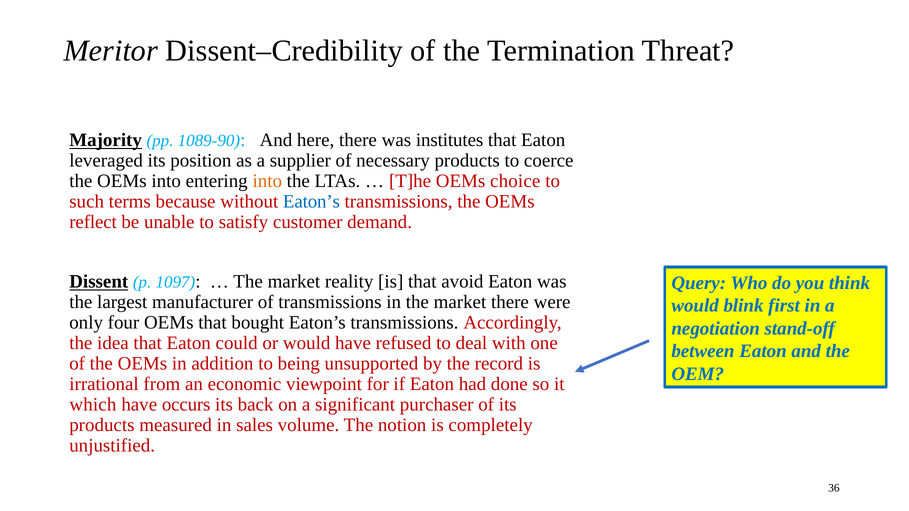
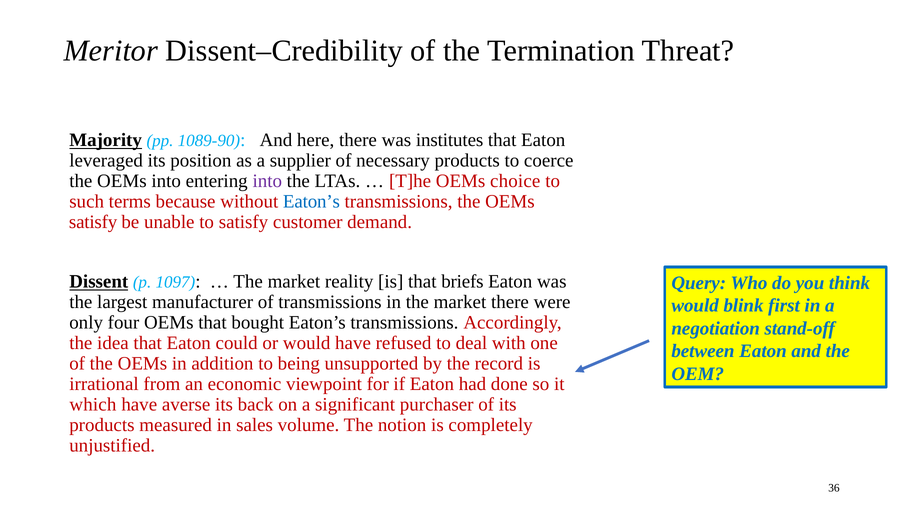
into at (267, 181) colour: orange -> purple
reflect at (93, 222): reflect -> satisfy
avoid: avoid -> briefs
occurs: occurs -> averse
